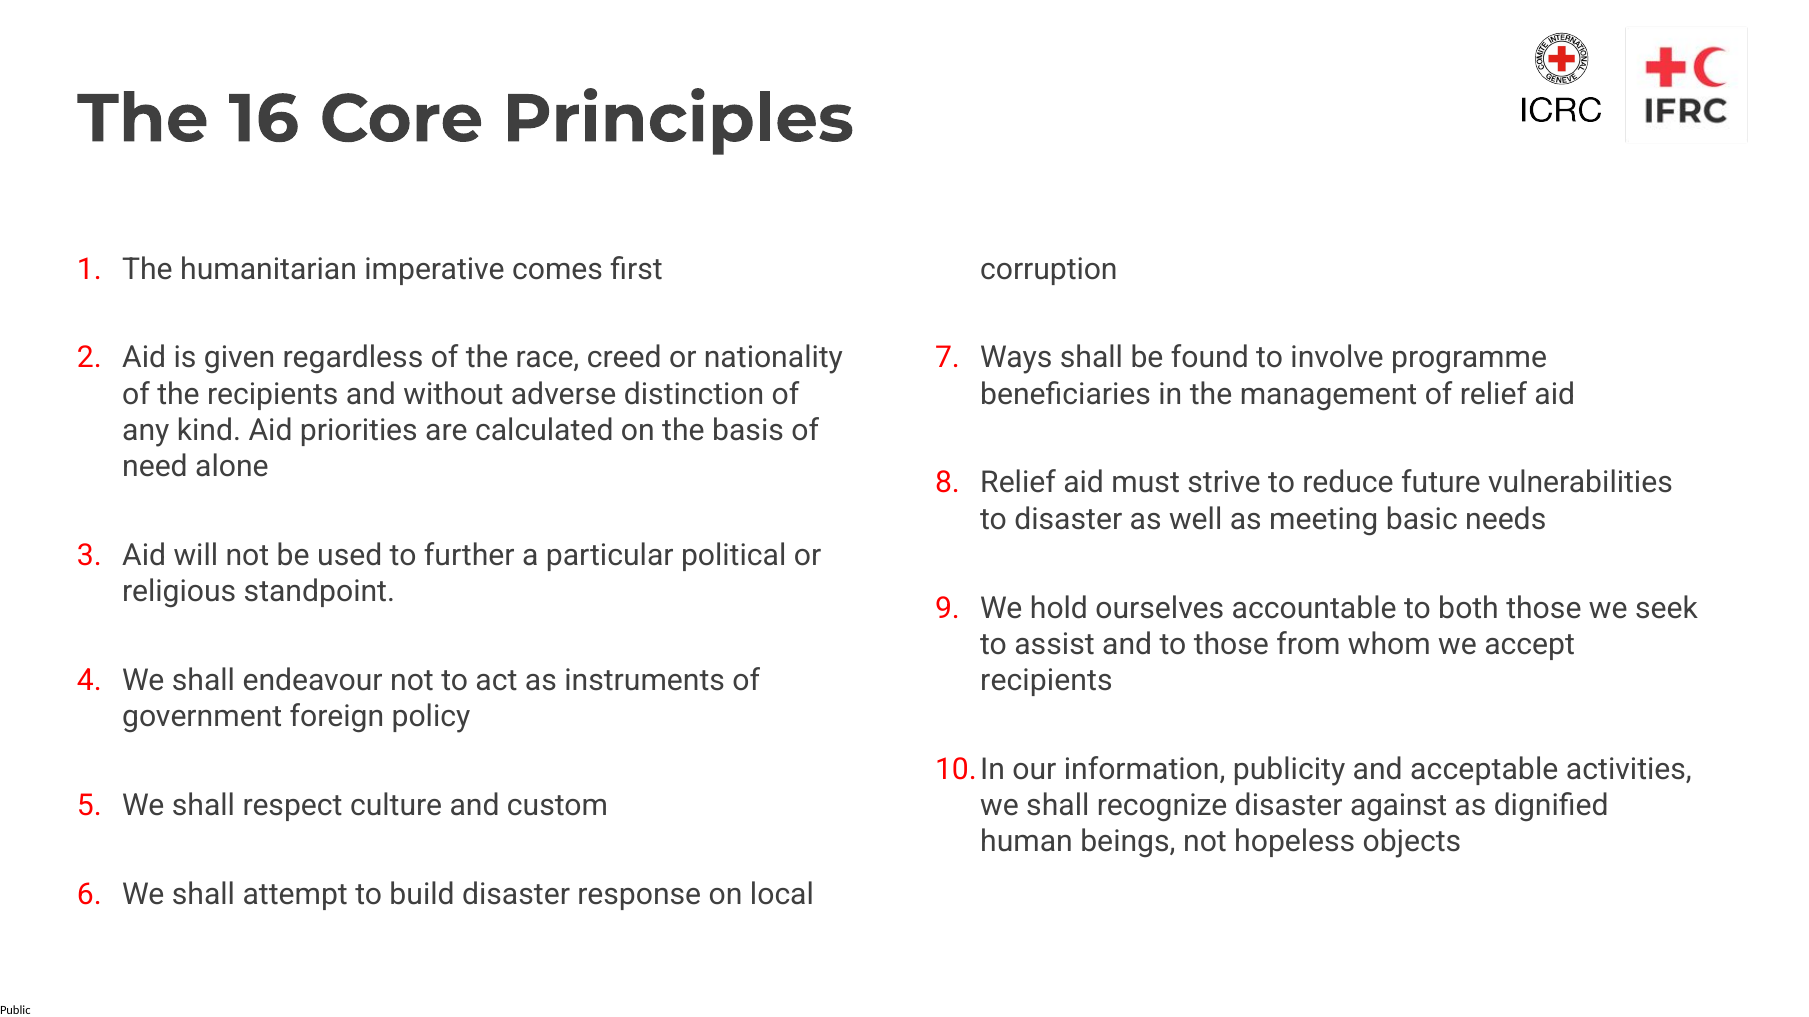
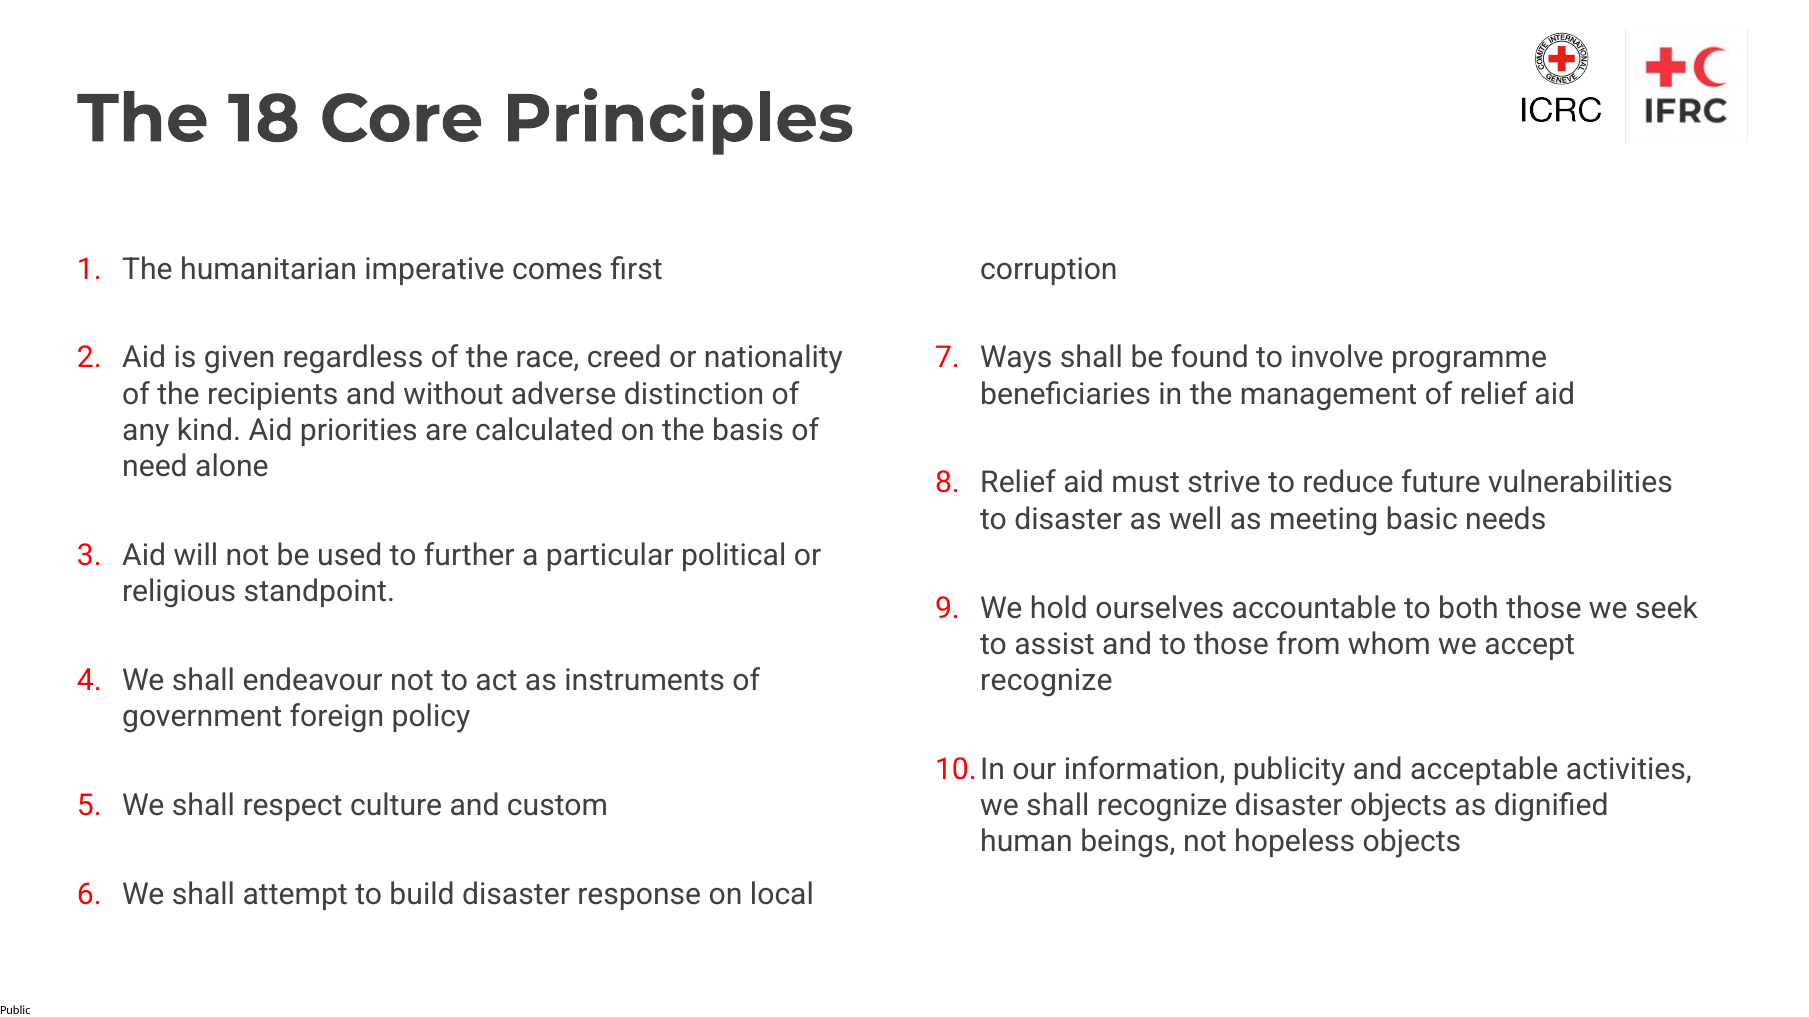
16: 16 -> 18
recipients at (1046, 681): recipients -> recognize
disaster against: against -> objects
